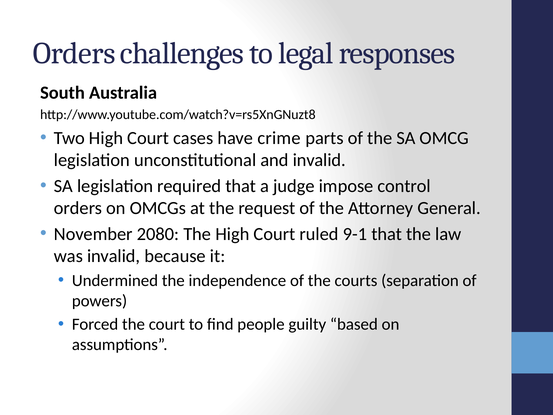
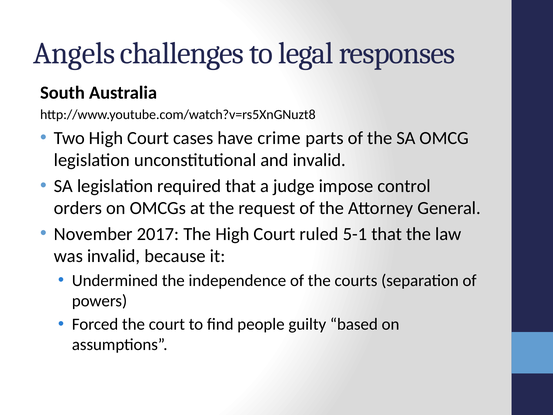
Orders at (74, 53): Orders -> Angels
2080: 2080 -> 2017
9-1: 9-1 -> 5-1
